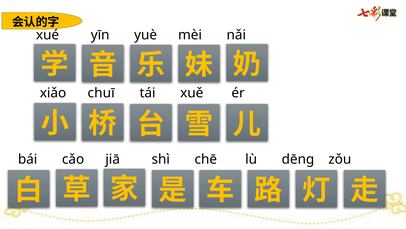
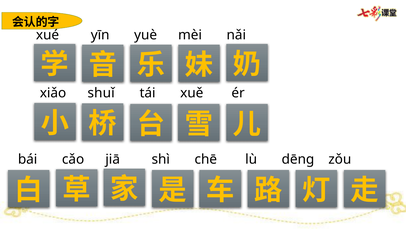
chuī: chuī -> shuǐ
